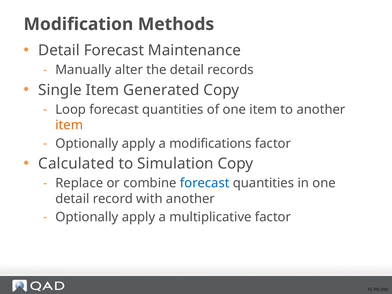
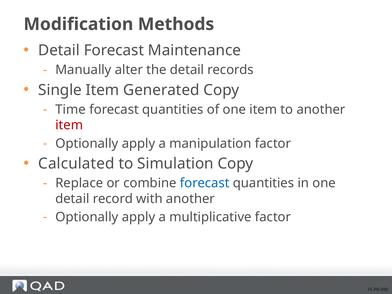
Loop: Loop -> Time
item at (69, 125) colour: orange -> red
modifications: modifications -> manipulation
